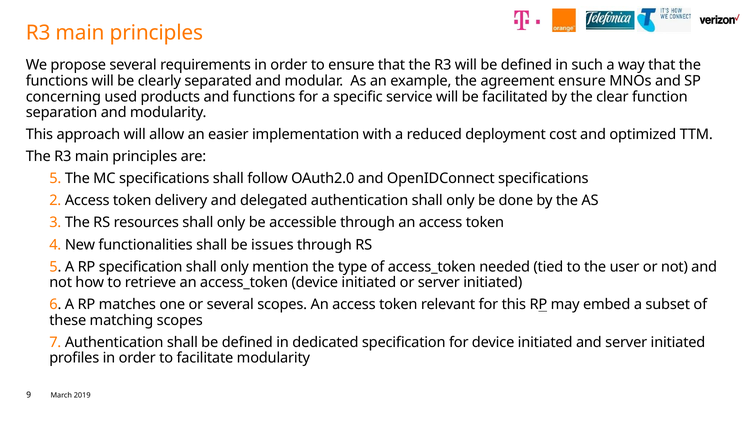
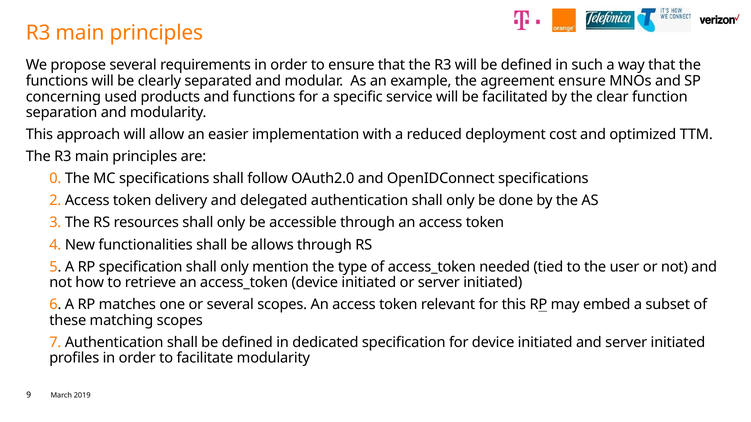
5 at (55, 179): 5 -> 0
issues: issues -> allows
